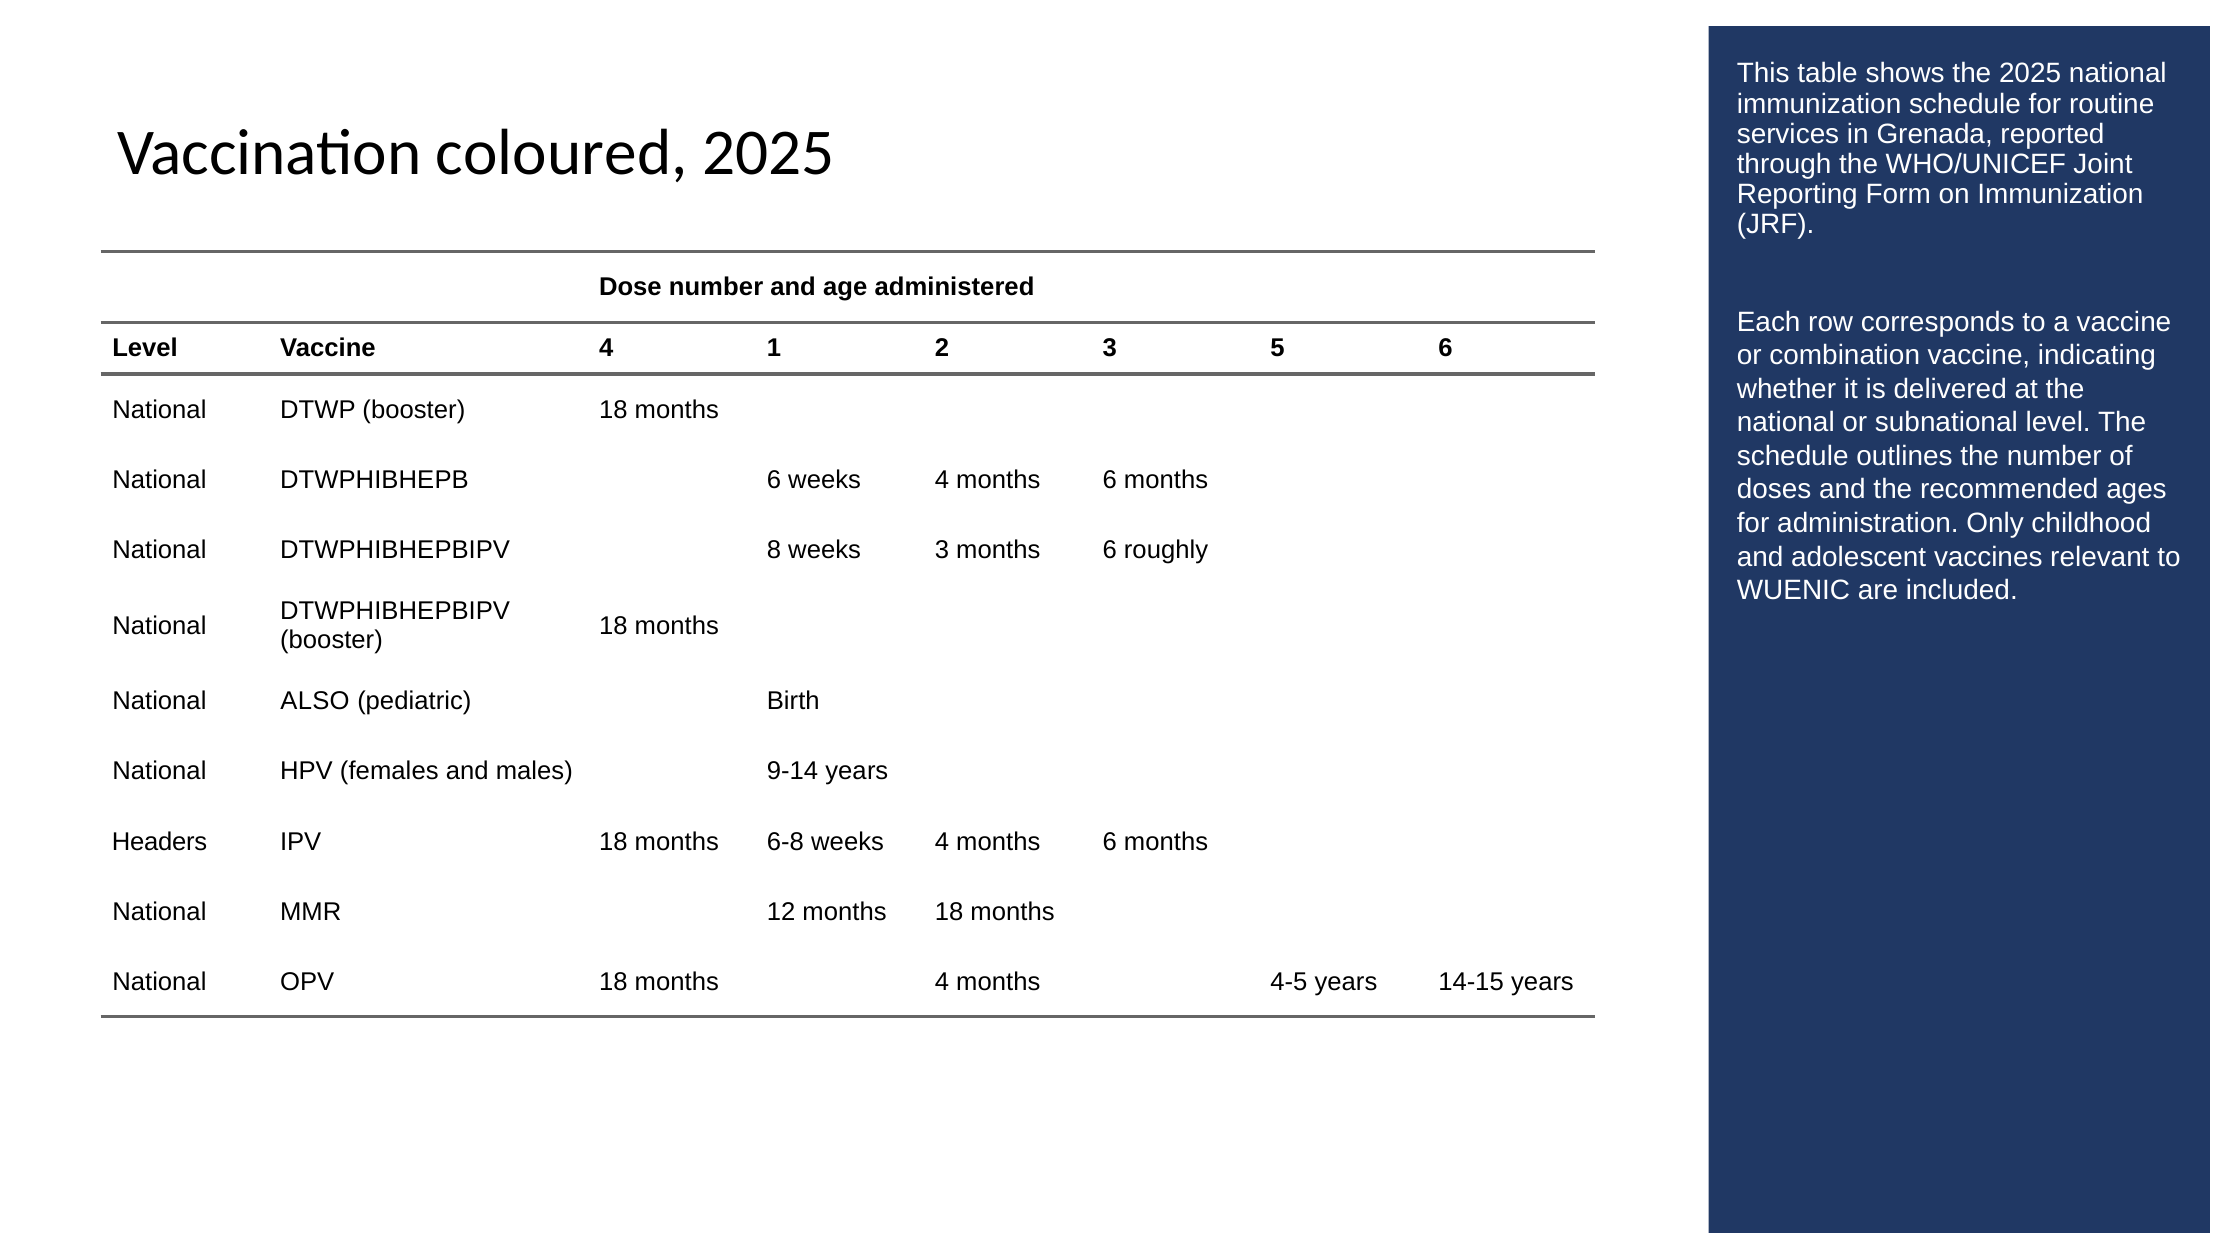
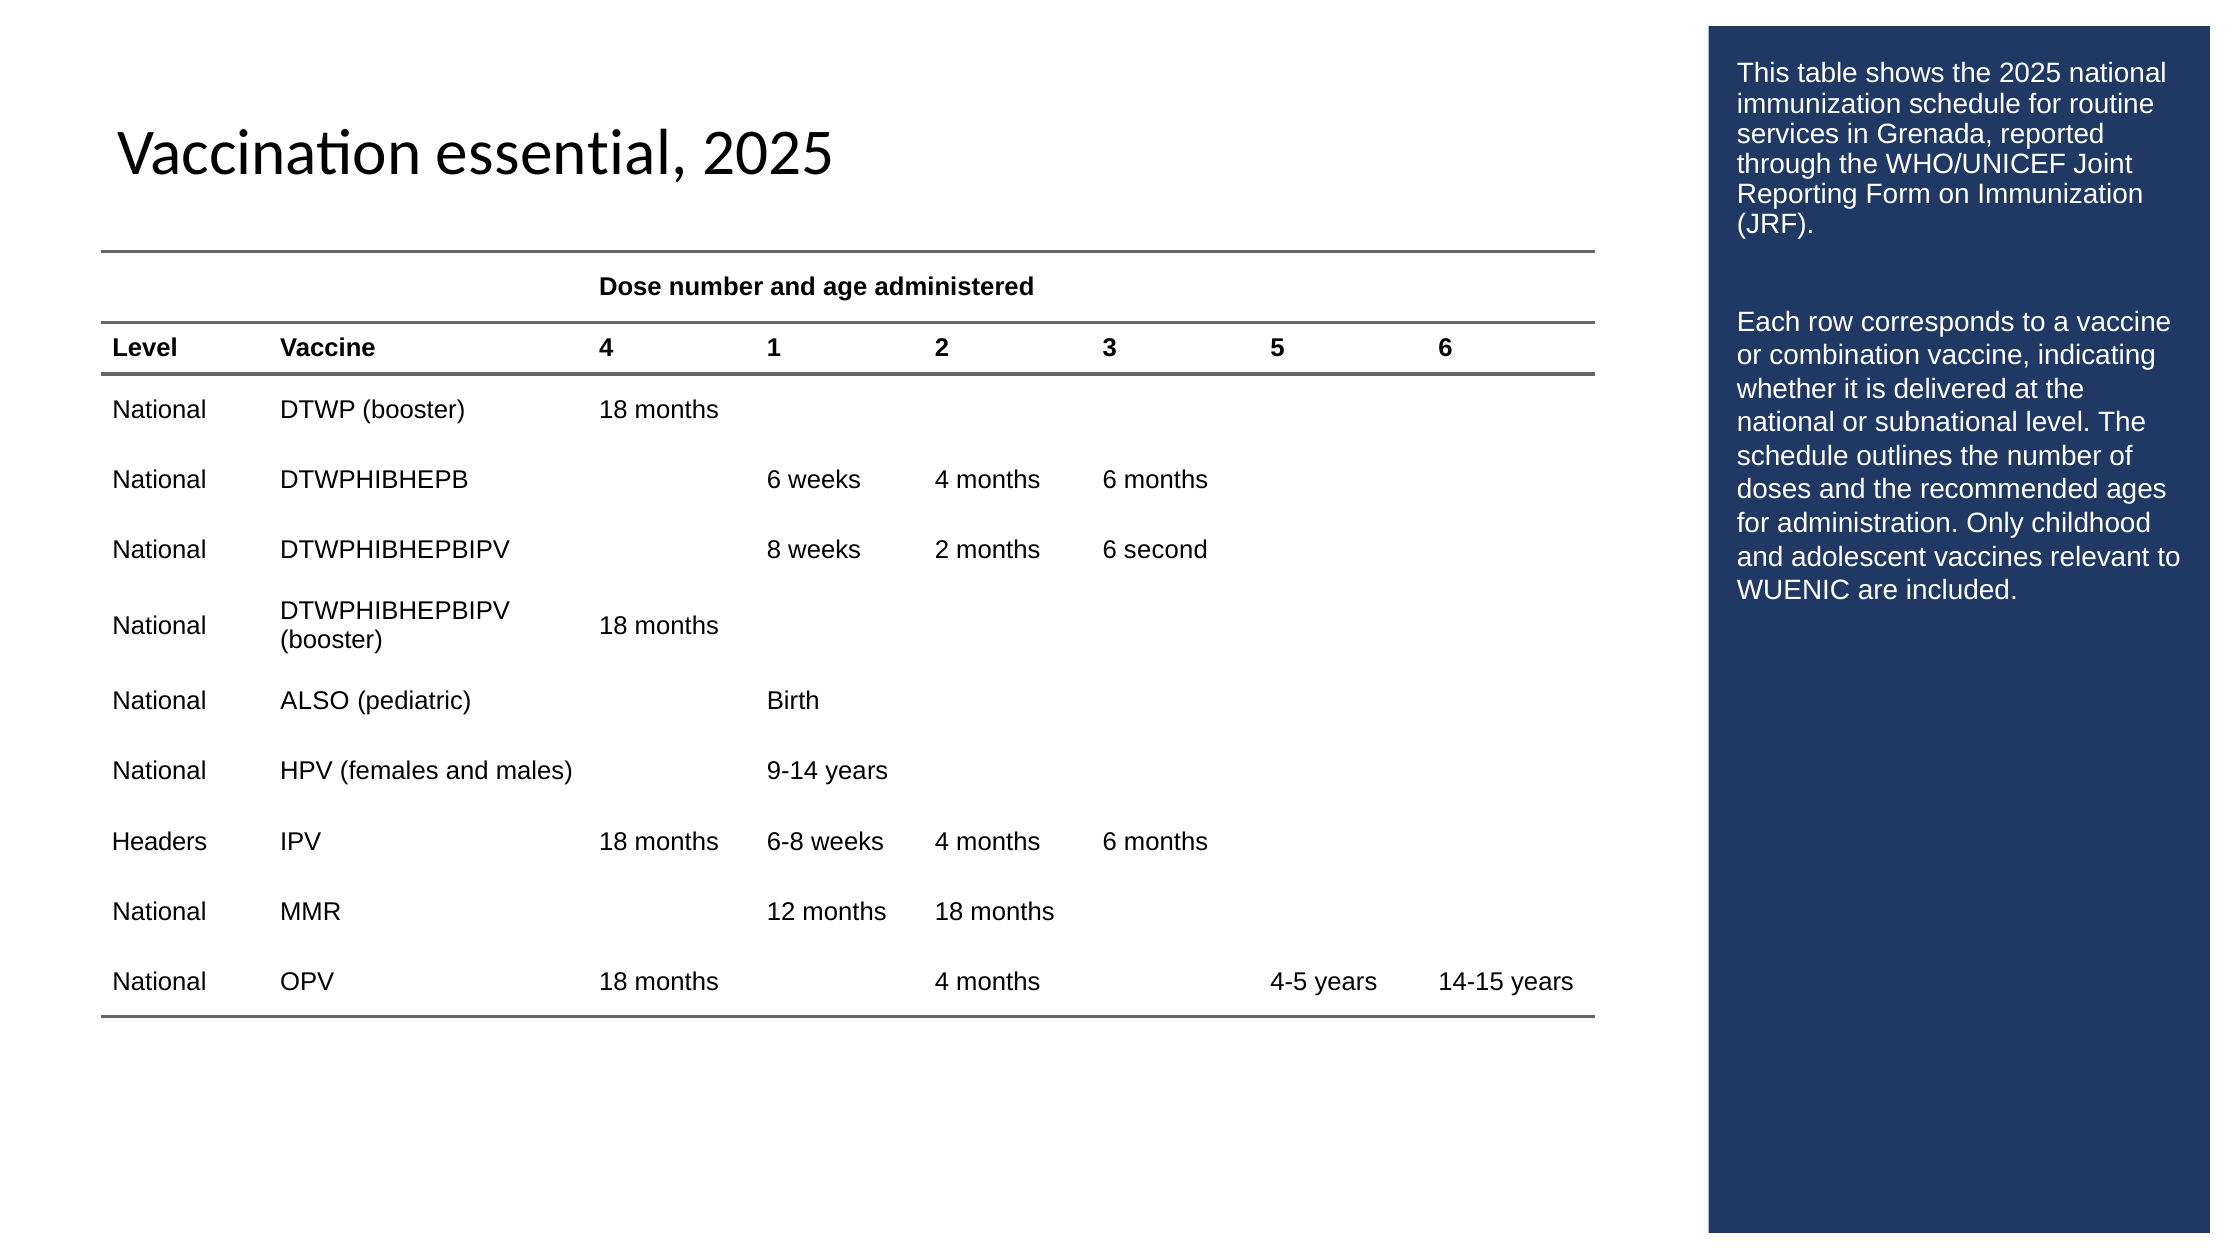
coloured: coloured -> essential
weeks 3: 3 -> 2
roughly: roughly -> second
